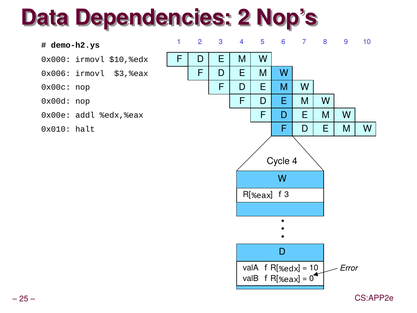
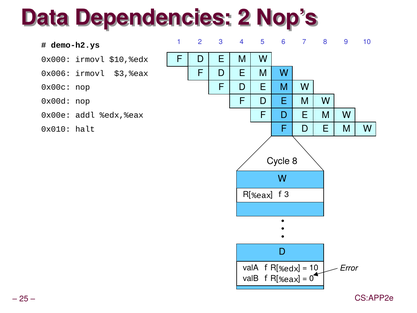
Cycle 4: 4 -> 8
